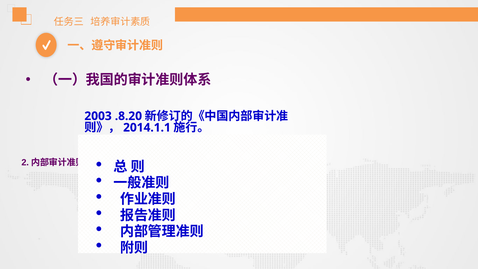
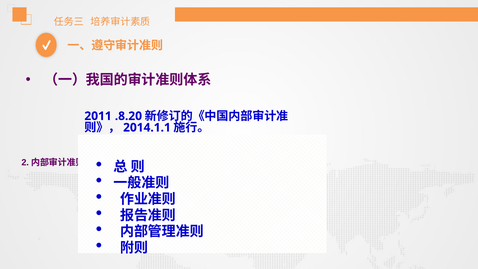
2003: 2003 -> 2011
